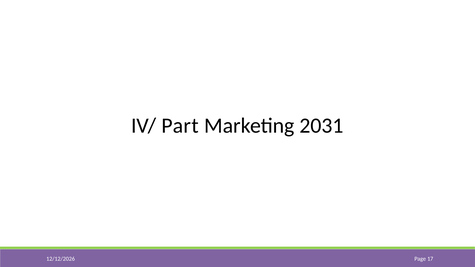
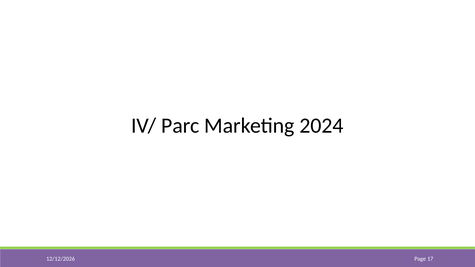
Part: Part -> Parc
2031: 2031 -> 2024
